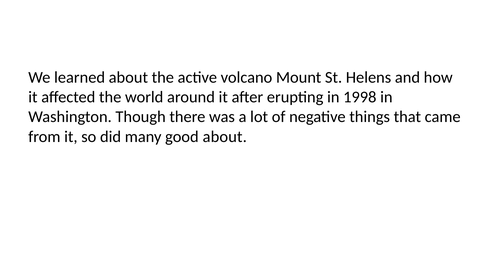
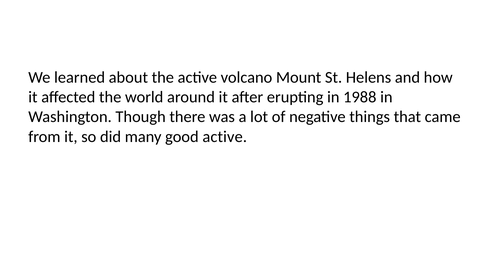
1998: 1998 -> 1988
good about: about -> active
